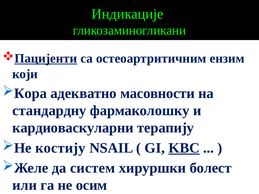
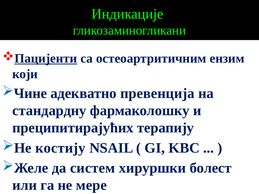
Кора: Кора -> Чине
масовности: масовности -> превенција
кардиоваскуларни: кардиоваскуларни -> преципитирајућих
KBC underline: present -> none
осим: осим -> мере
